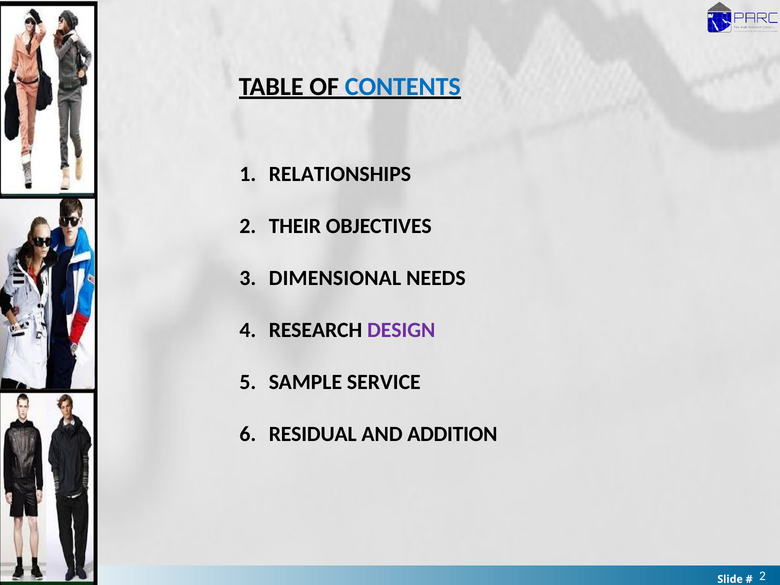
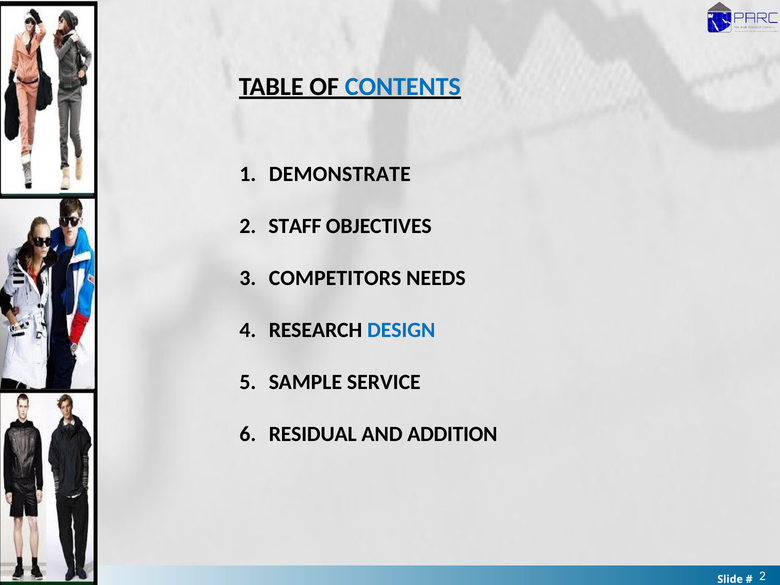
RELATIONSHIPS: RELATIONSHIPS -> DEMONSTRATE
THEIR: THEIR -> STAFF
DIMENSIONAL: DIMENSIONAL -> COMPETITORS
DESIGN colour: purple -> blue
